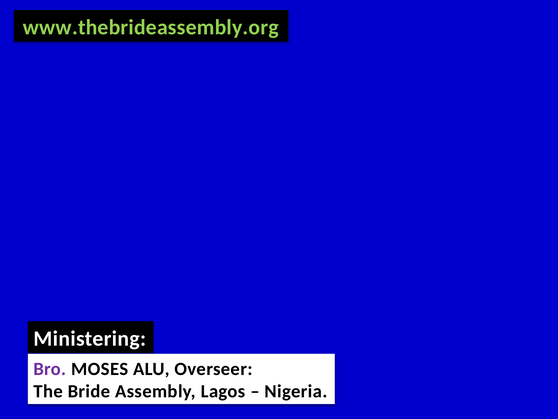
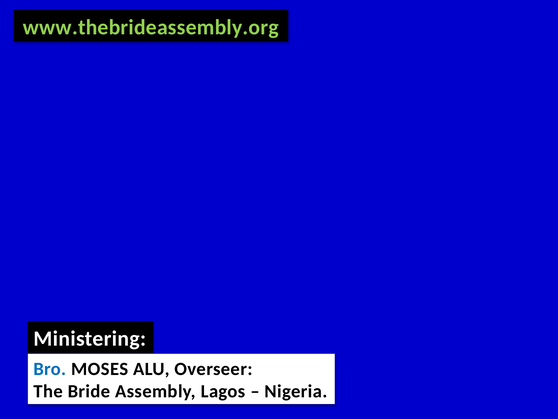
Bro colour: purple -> blue
